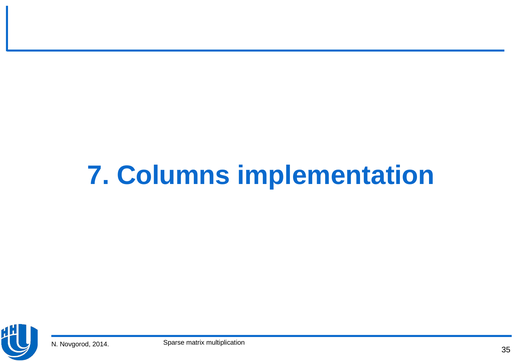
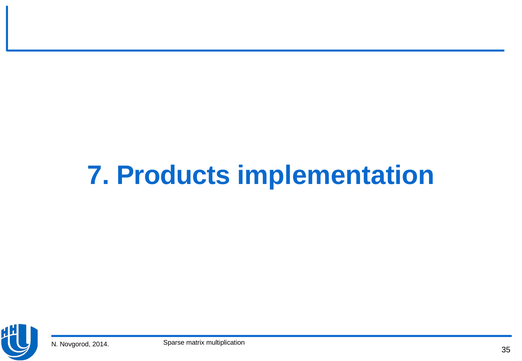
Columns: Columns -> Products
